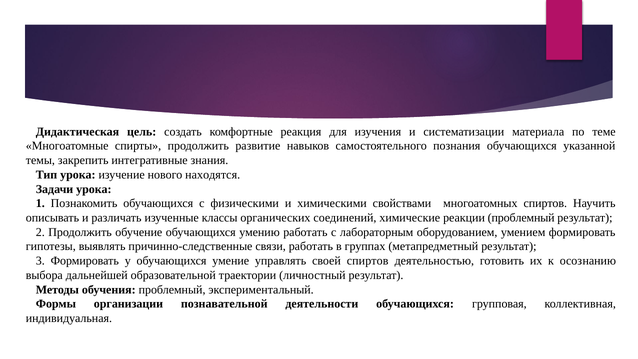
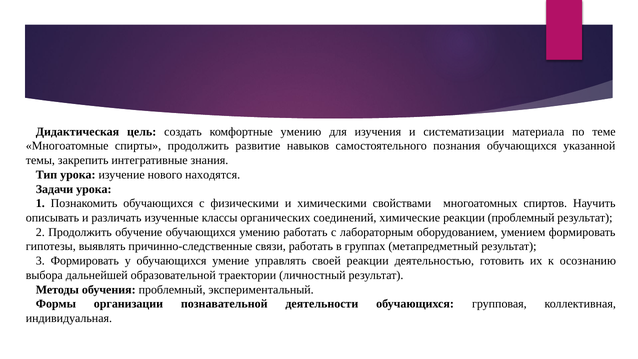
комфортные реакция: реакция -> умению
своей спиртов: спиртов -> реакции
